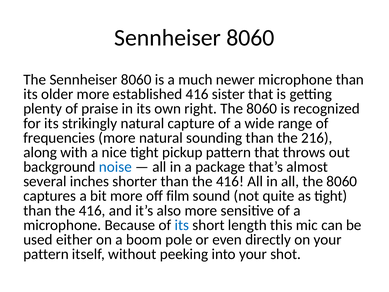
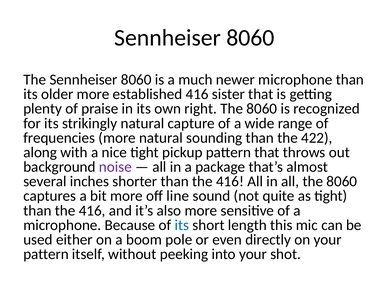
216: 216 -> 422
noise colour: blue -> purple
film: film -> line
